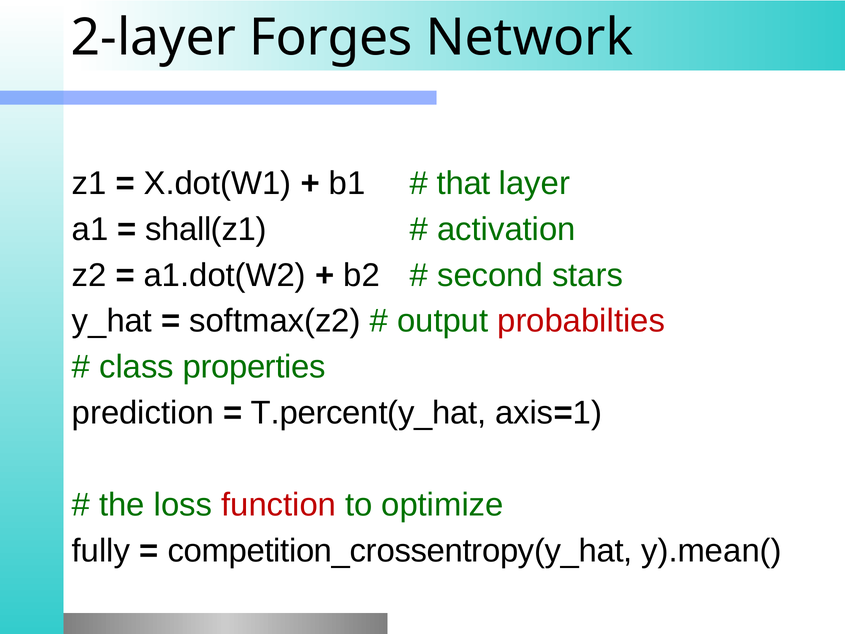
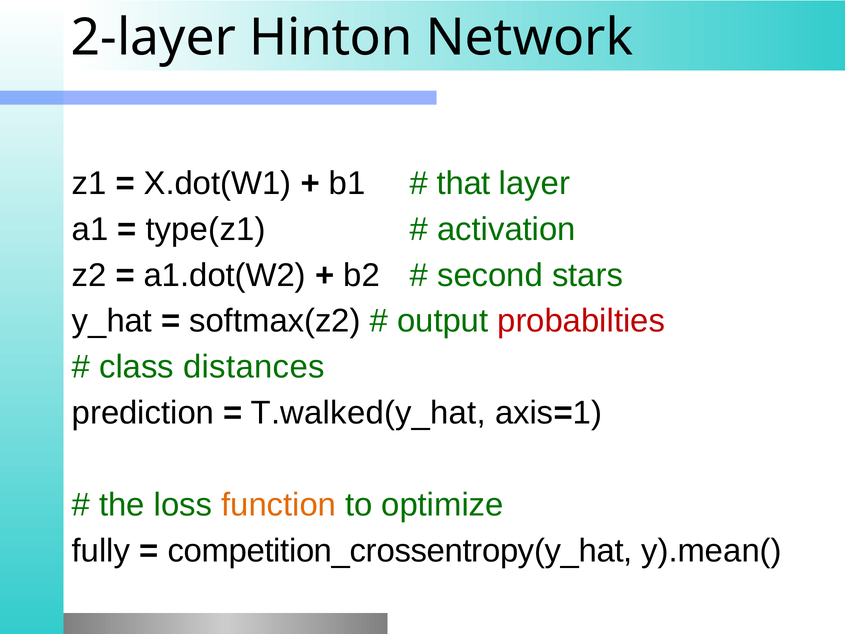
Forges: Forges -> Hinton
shall(z1: shall(z1 -> type(z1
properties: properties -> distances
T.percent(y_hat: T.percent(y_hat -> T.walked(y_hat
function colour: red -> orange
